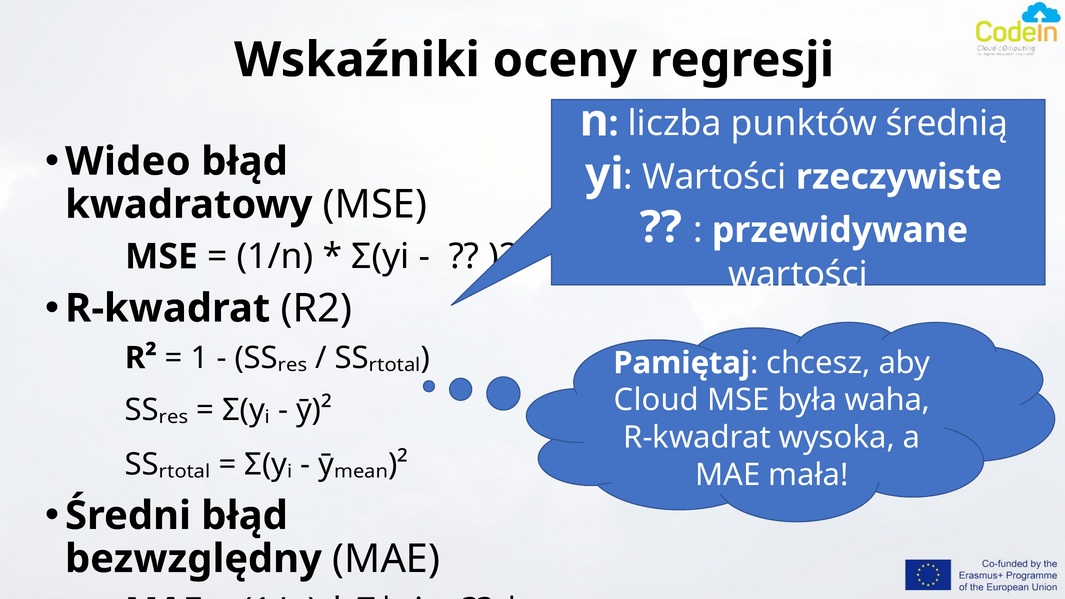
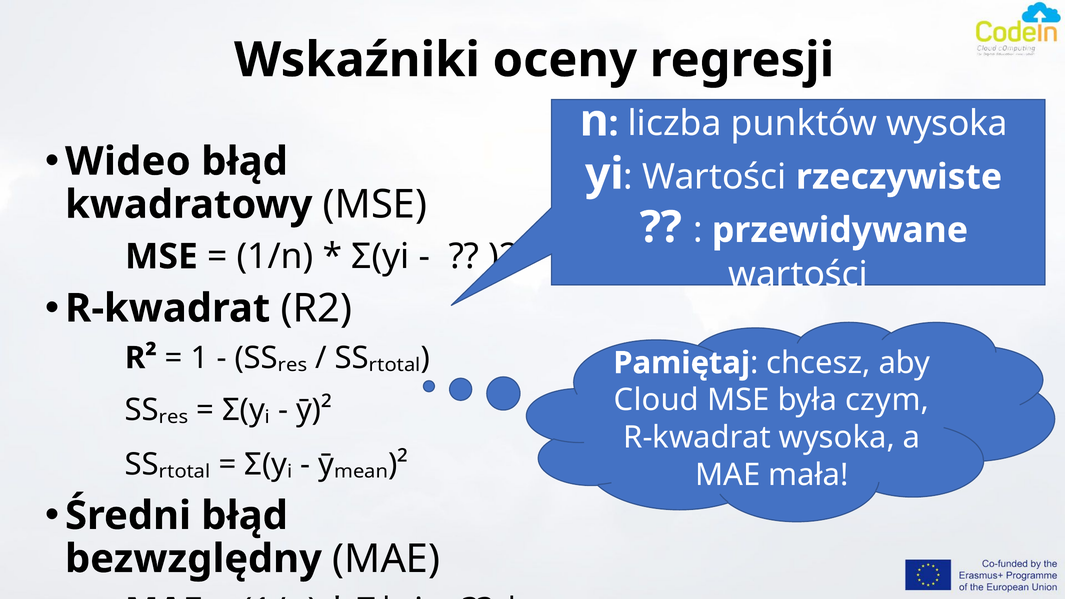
punktów średnią: średnią -> wysoka
waha: waha -> czym
